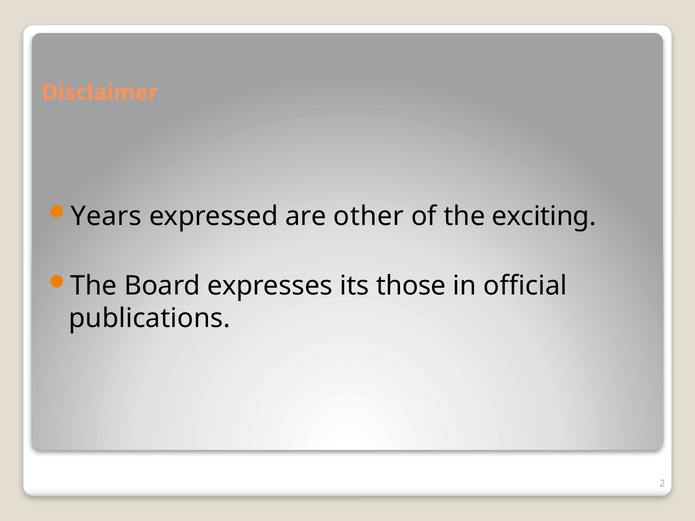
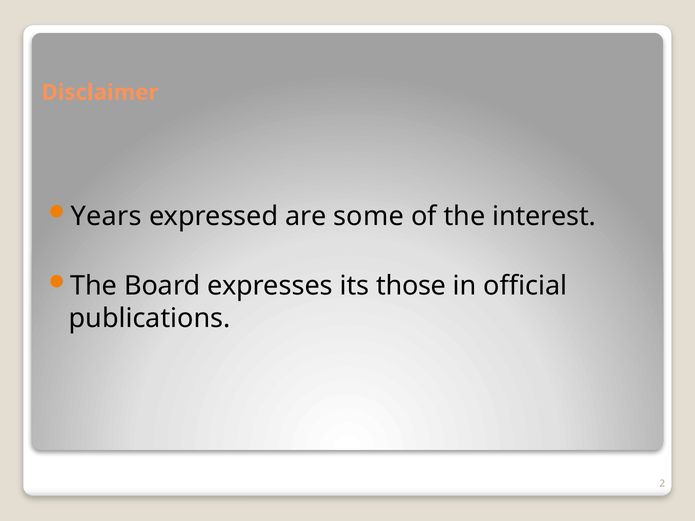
other: other -> some
exciting: exciting -> interest
